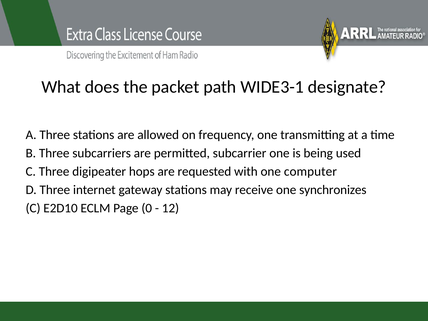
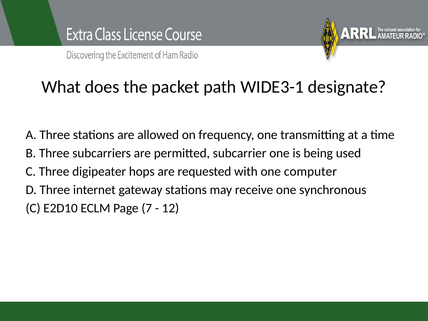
synchronizes: synchronizes -> synchronous
0: 0 -> 7
